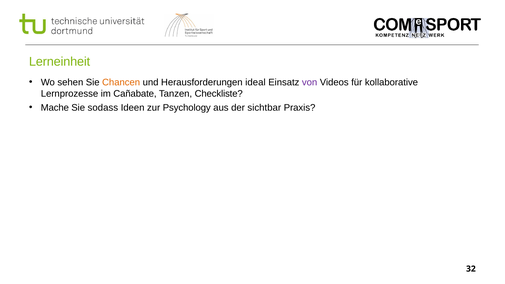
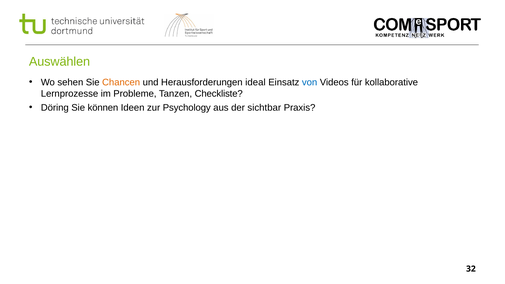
Lerneinheit: Lerneinheit -> Auswählen
von colour: purple -> blue
Cañabate: Cañabate -> Probleme
Mache: Mache -> Döring
sodass: sodass -> können
